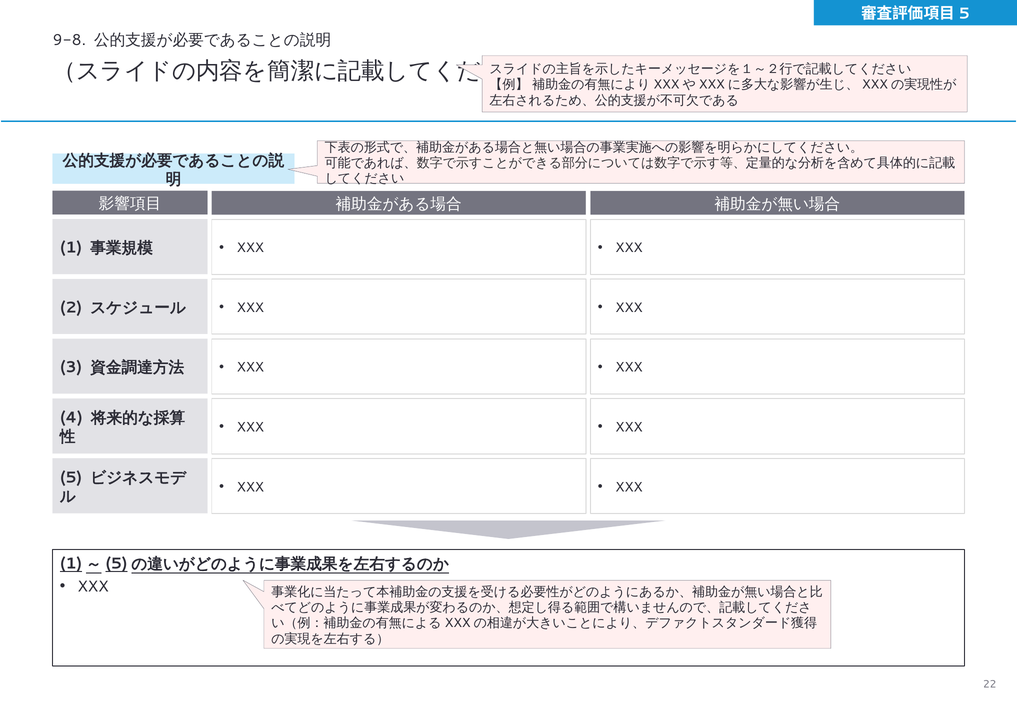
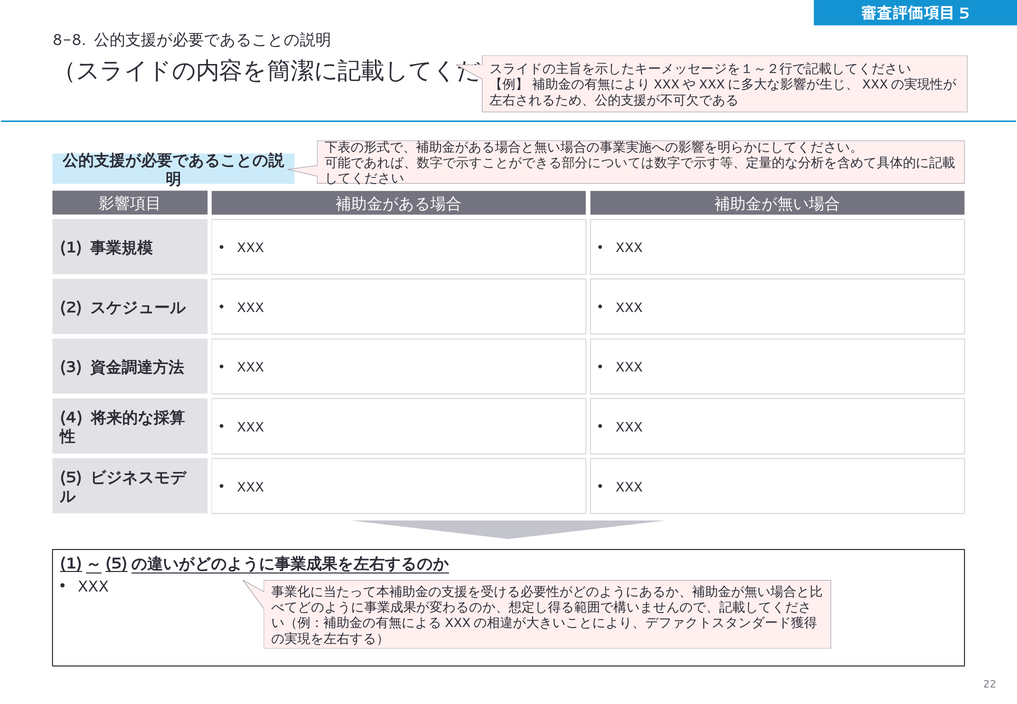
9-8: 9-8 -> 8-8
